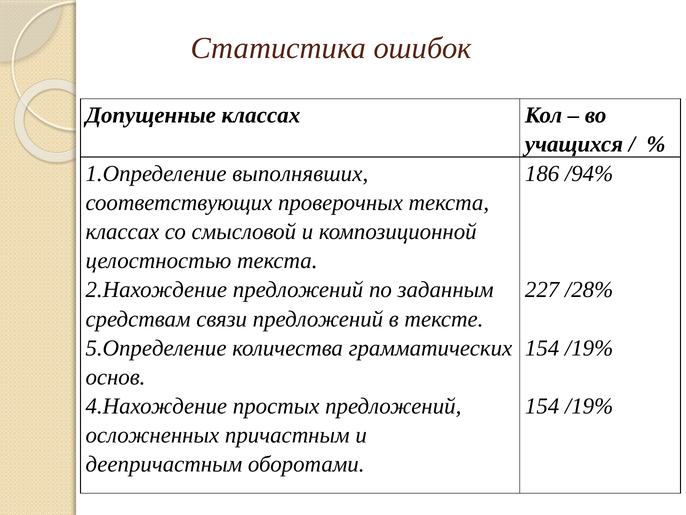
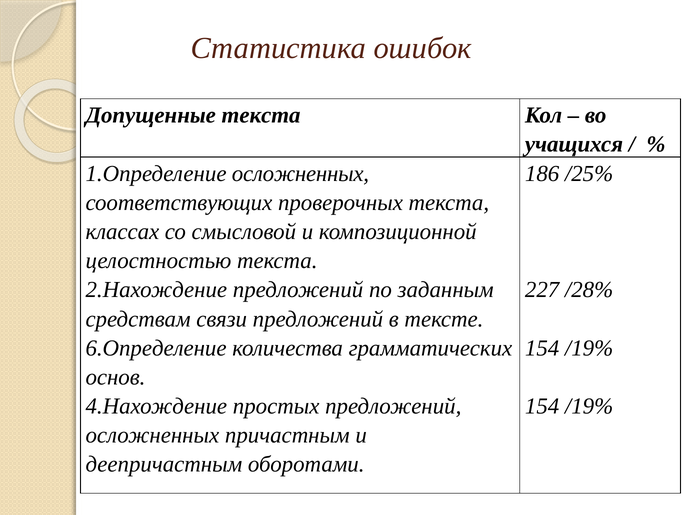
Допущенные классах: классах -> текста
1.Определение выполнявших: выполнявших -> осложненных
/94%: /94% -> /25%
5.Определение: 5.Определение -> 6.Определение
